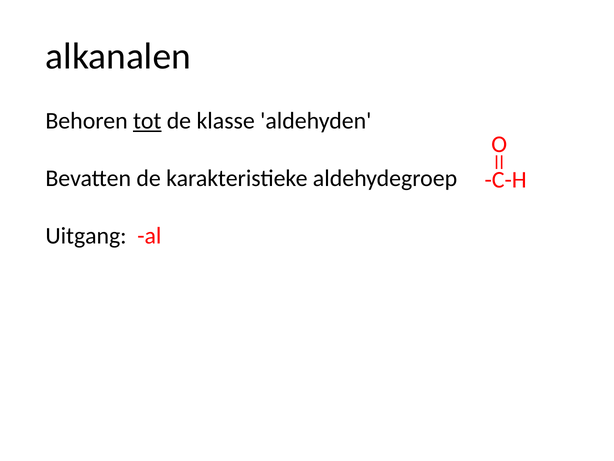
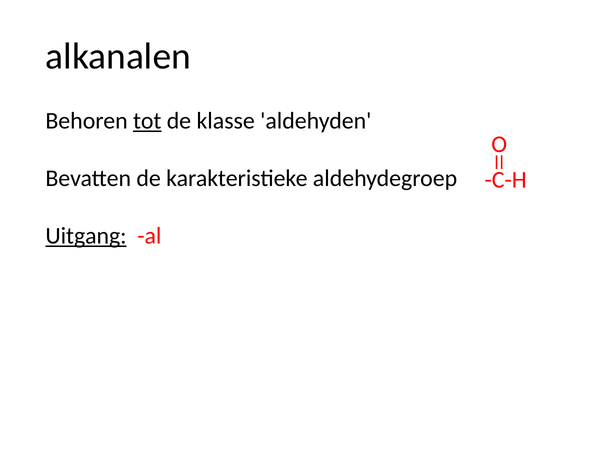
Uitgang underline: none -> present
